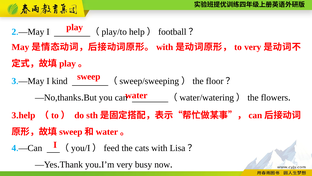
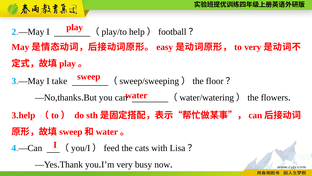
with at (165, 47): with -> easy
kind: kind -> take
